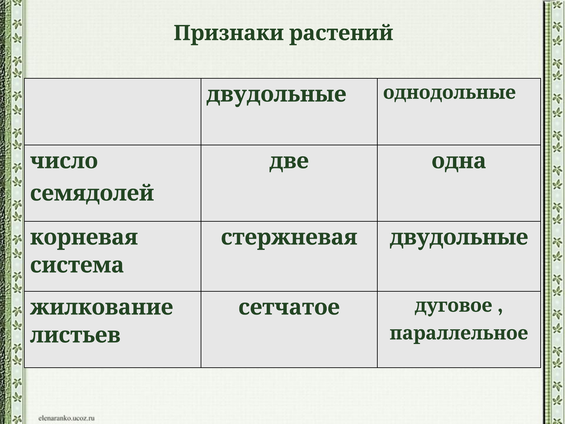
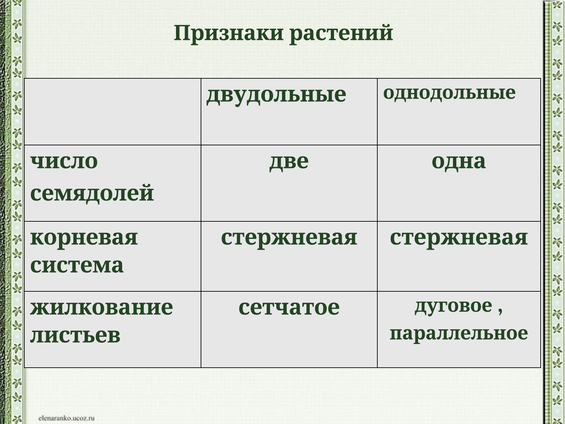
стержневая двудольные: двудольные -> стержневая
